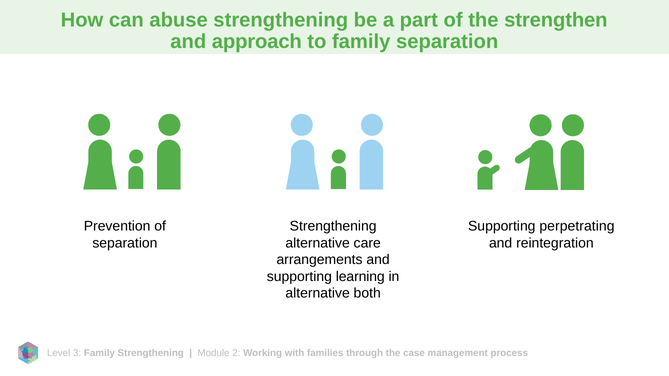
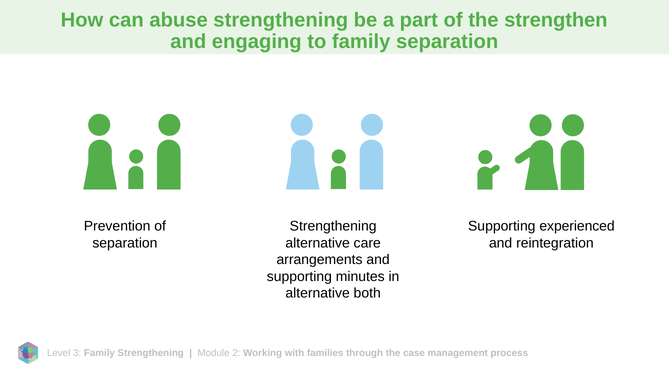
approach: approach -> engaging
perpetrating: perpetrating -> experienced
learning: learning -> minutes
